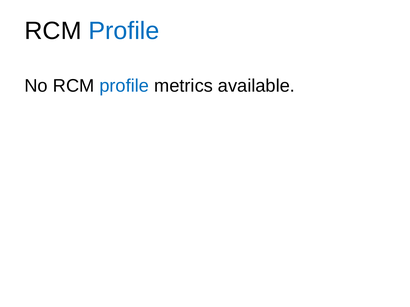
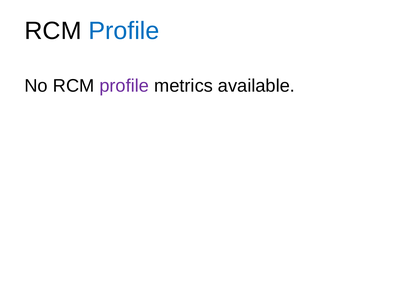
profile at (124, 86) colour: blue -> purple
